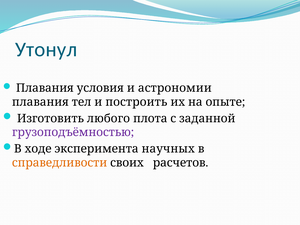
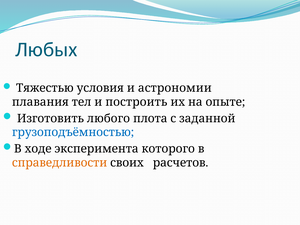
Утонул: Утонул -> Любых
Плавания at (45, 88): Плавания -> Тяжестью
грузоподъёмностью colour: purple -> blue
научных: научных -> которого
